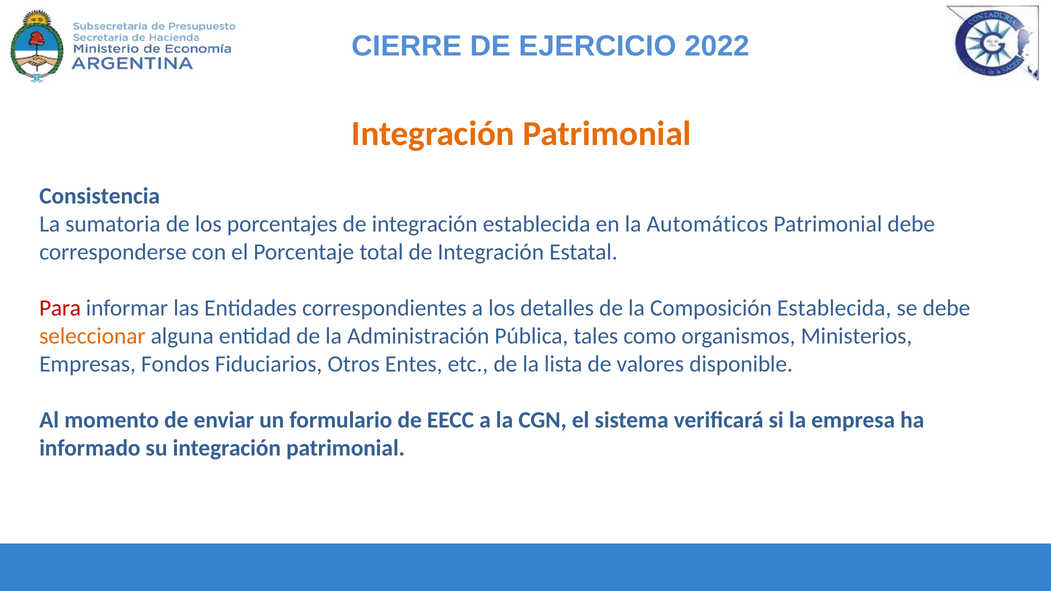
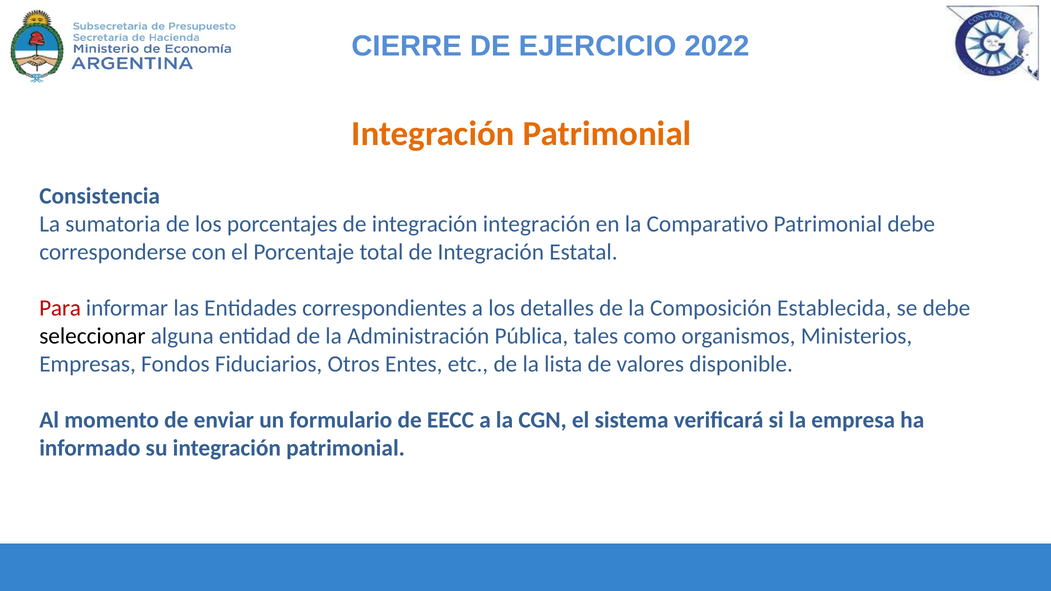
integración establecida: establecida -> integración
Automáticos: Automáticos -> Comparativo
seleccionar colour: orange -> black
